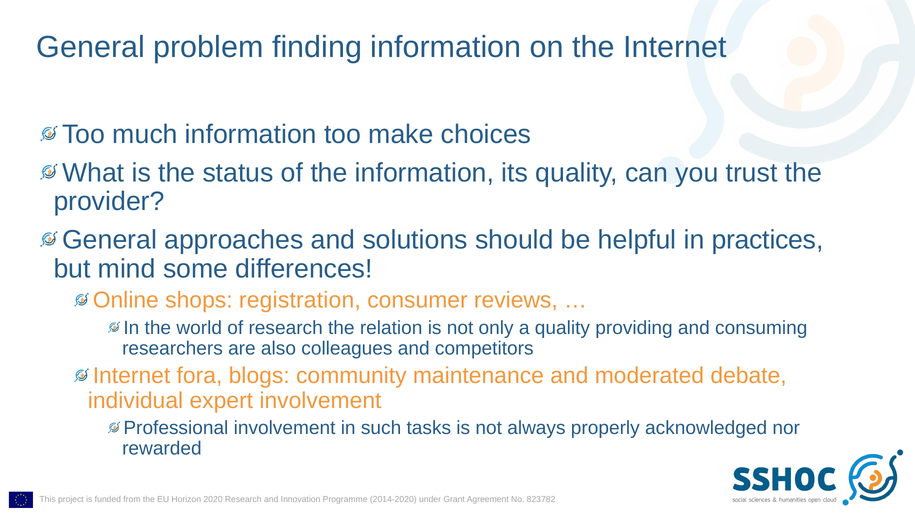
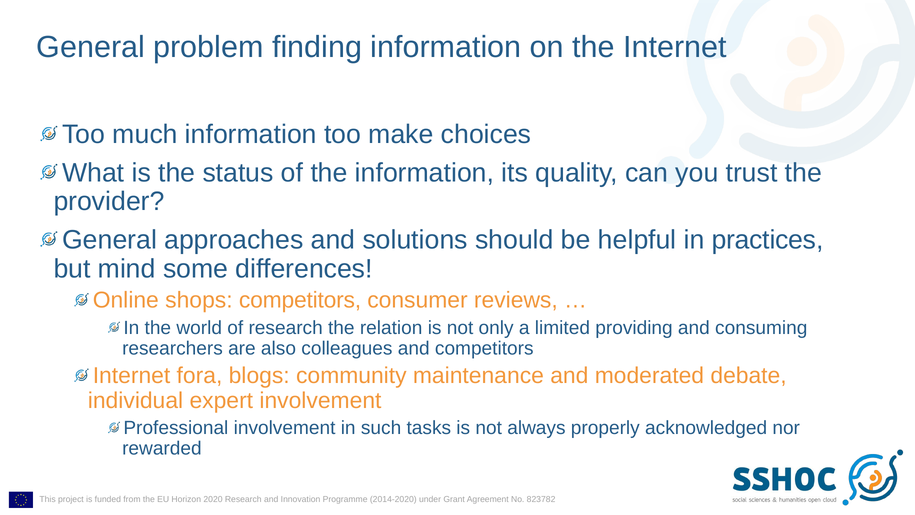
shops registration: registration -> competitors
a quality: quality -> limited
